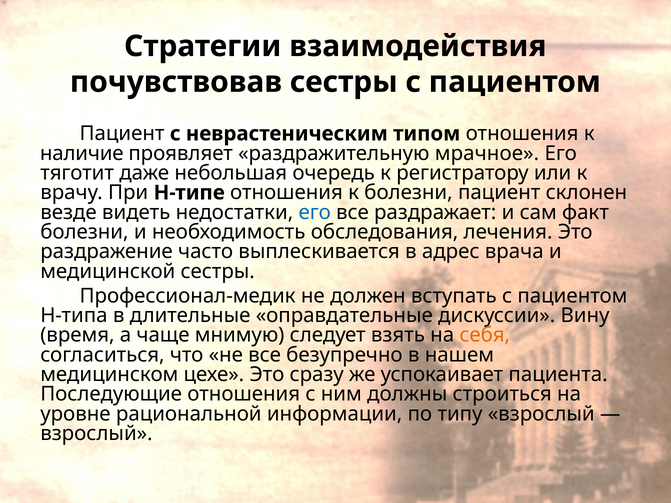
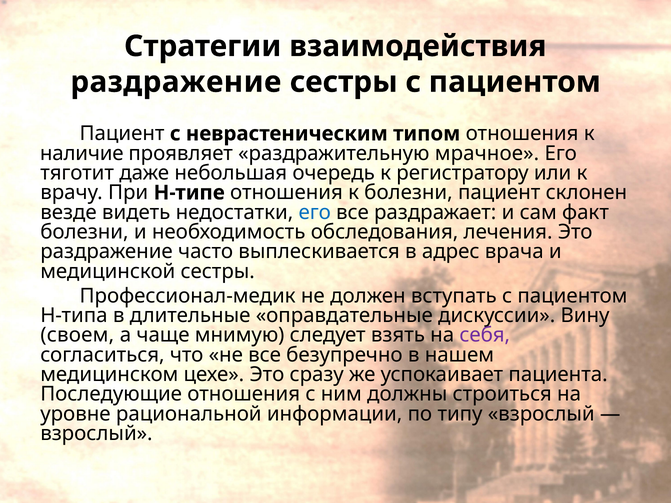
почувствовав at (176, 82): почувствовав -> раздражение
время: время -> своем
себя colour: orange -> purple
